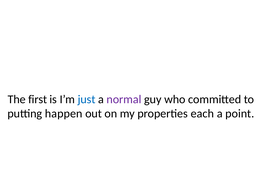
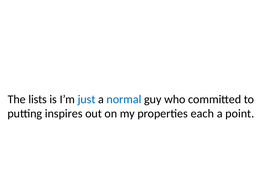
first: first -> lists
normal colour: purple -> blue
happen: happen -> inspires
